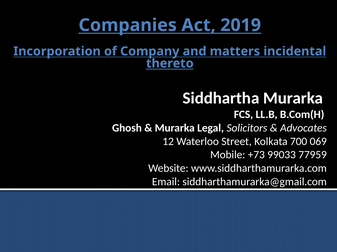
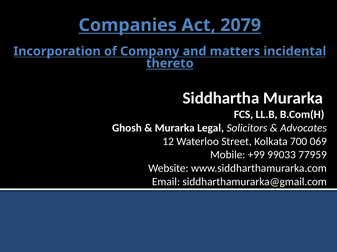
2019: 2019 -> 2079
+73: +73 -> +99
